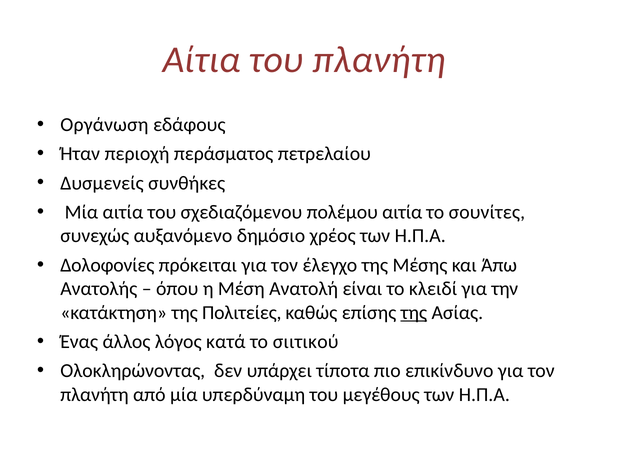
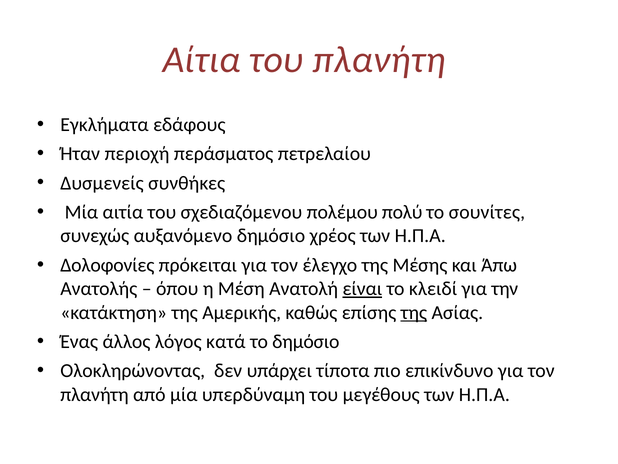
Οργάνωση: Οργάνωση -> Εγκλήματα
πολέμου αιτία: αιτία -> πολύ
είναι underline: none -> present
Πολιτείες: Πολιτείες -> Αμερικής
το σιιτικού: σιιτικού -> δημόσιο
